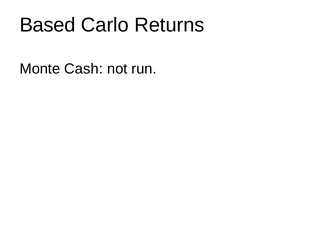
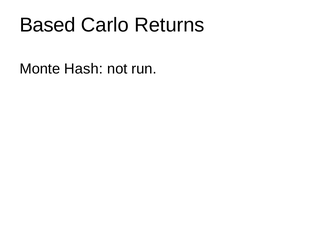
Cash: Cash -> Hash
